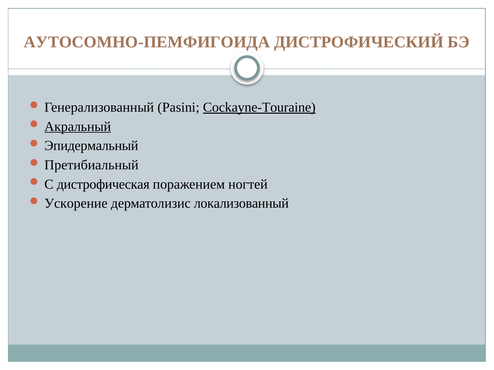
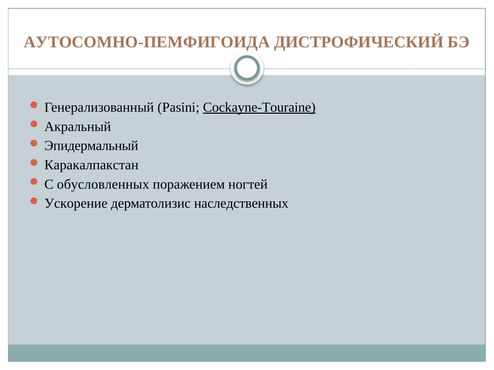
Акральный underline: present -> none
Претибиальный: Претибиальный -> Каракалпакстан
дистрофическая: дистрофическая -> обусловленных
локализованный: локализованный -> наследственных
